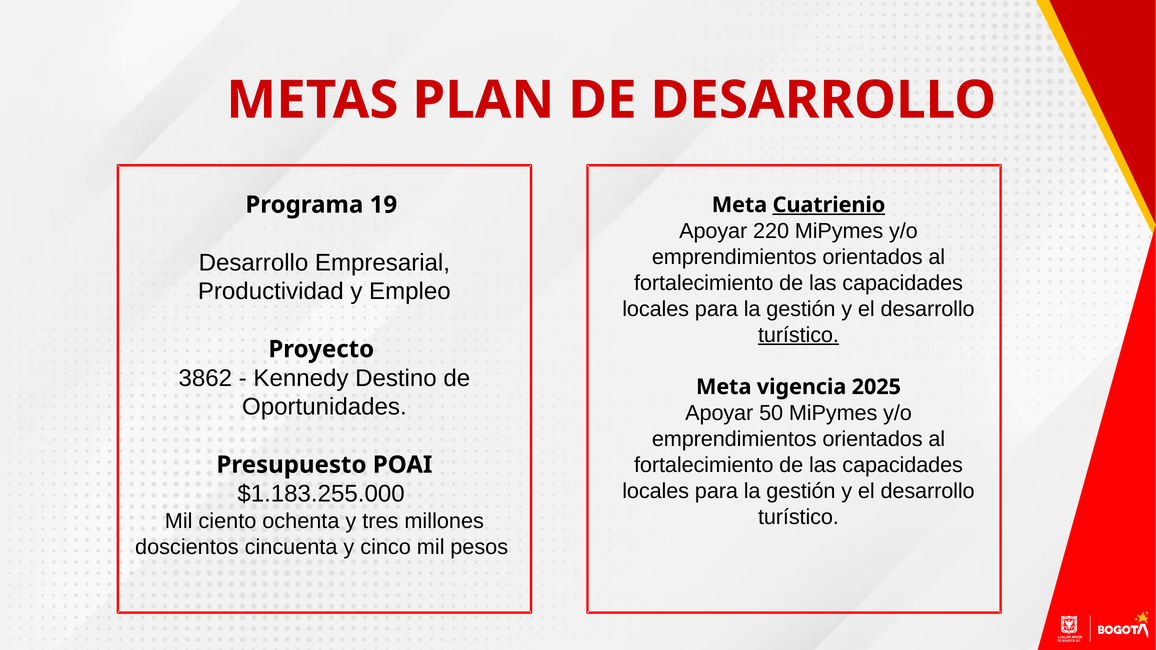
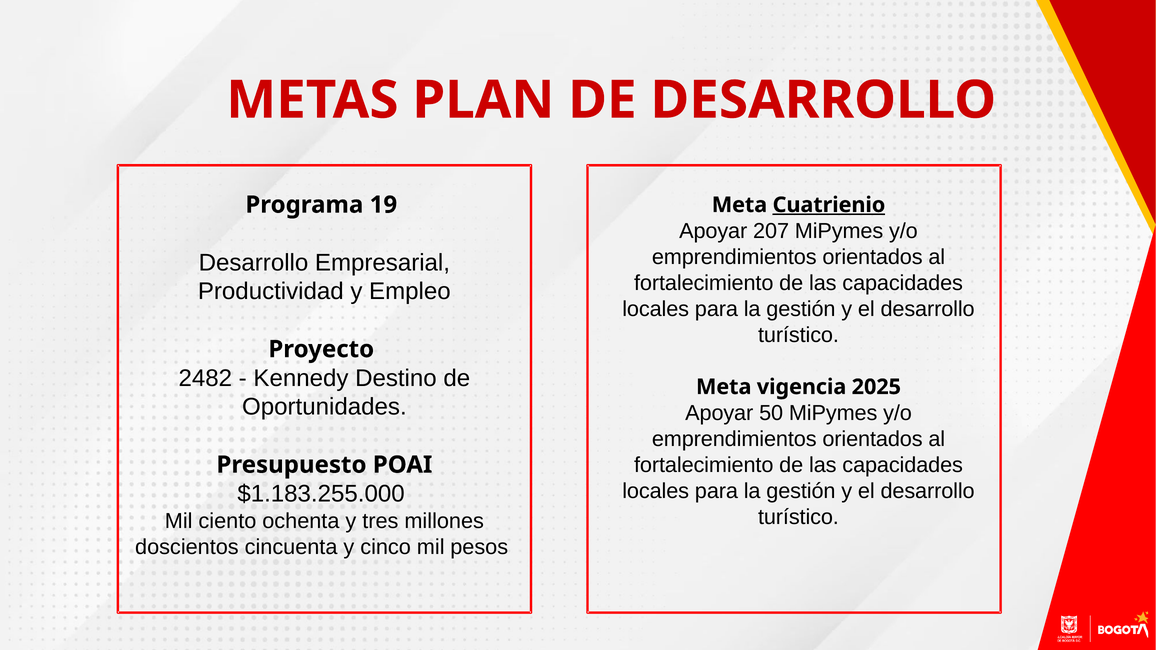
220: 220 -> 207
turístico at (798, 335) underline: present -> none
3862: 3862 -> 2482
